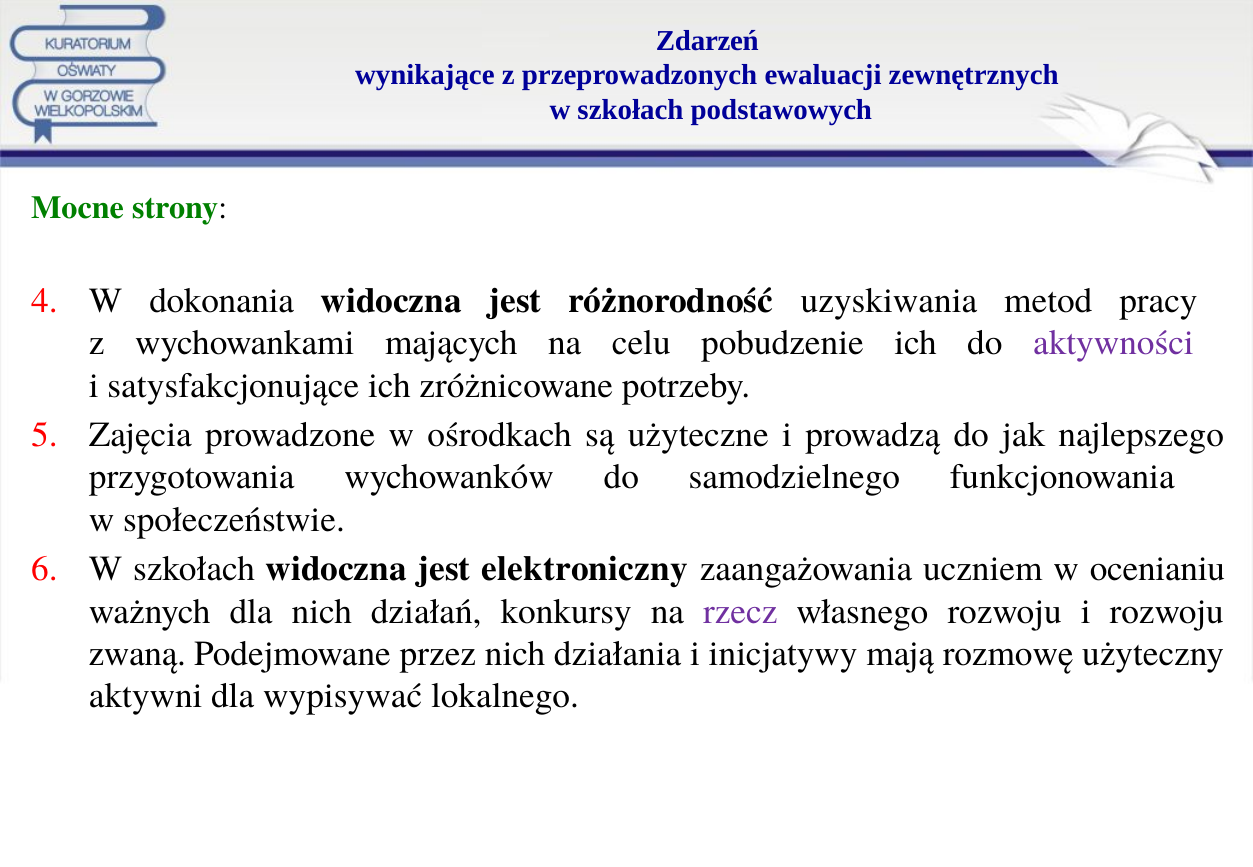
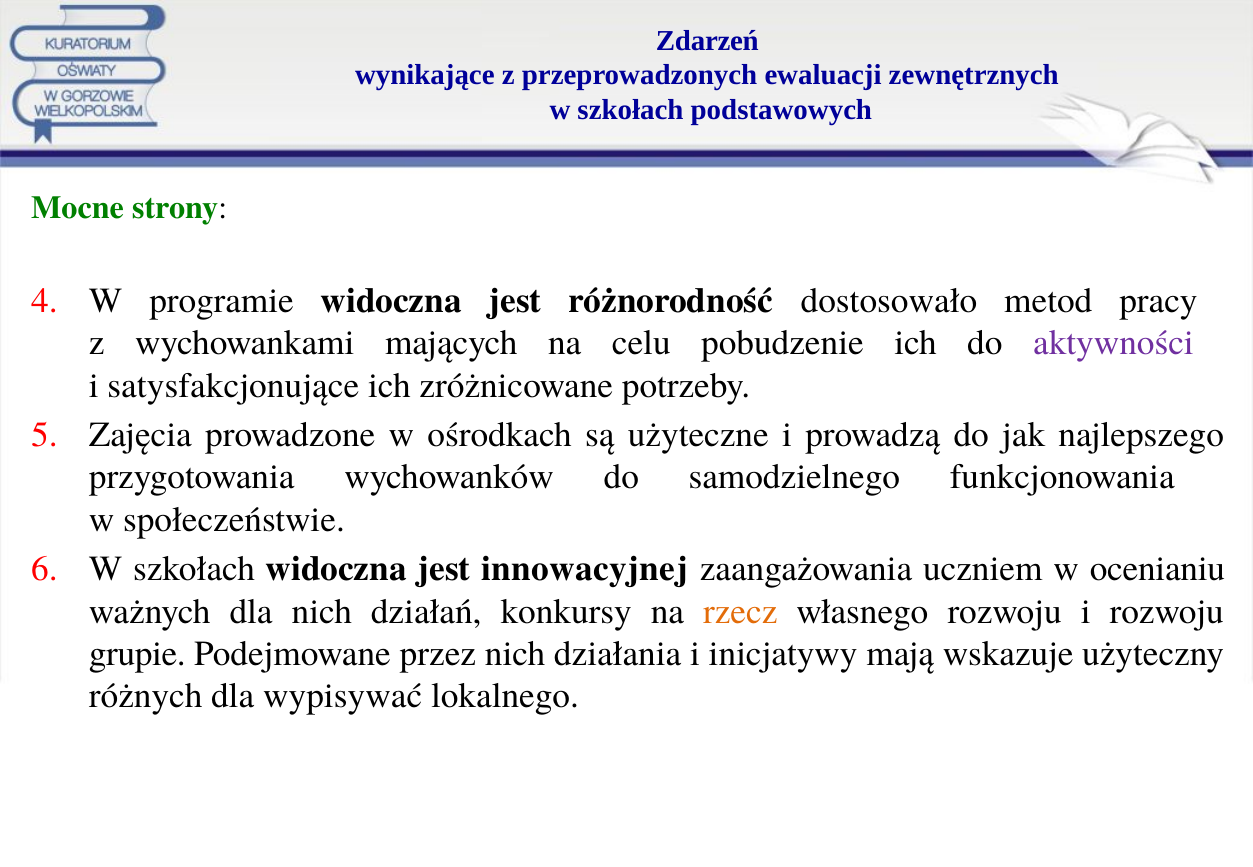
dokonania: dokonania -> programie
uzyskiwania: uzyskiwania -> dostosowało
elektroniczny: elektroniczny -> innowacyjnej
rzecz colour: purple -> orange
zwaną: zwaną -> grupie
rozmowę: rozmowę -> wskazuje
aktywni: aktywni -> różnych
